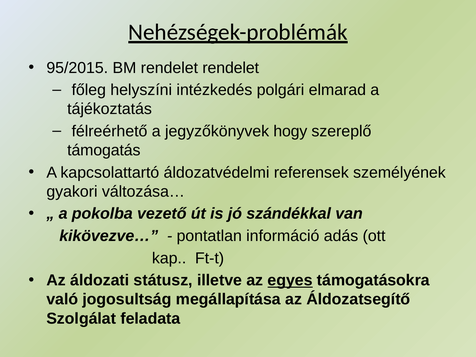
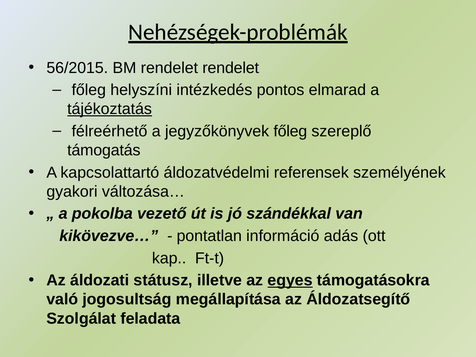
95/2015: 95/2015 -> 56/2015
polgári: polgári -> pontos
tájékoztatás underline: none -> present
jegyzőkönyvek hogy: hogy -> főleg
